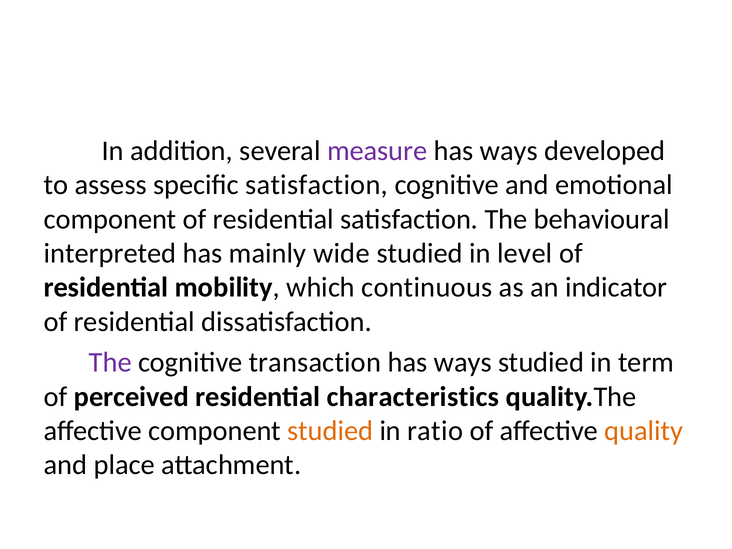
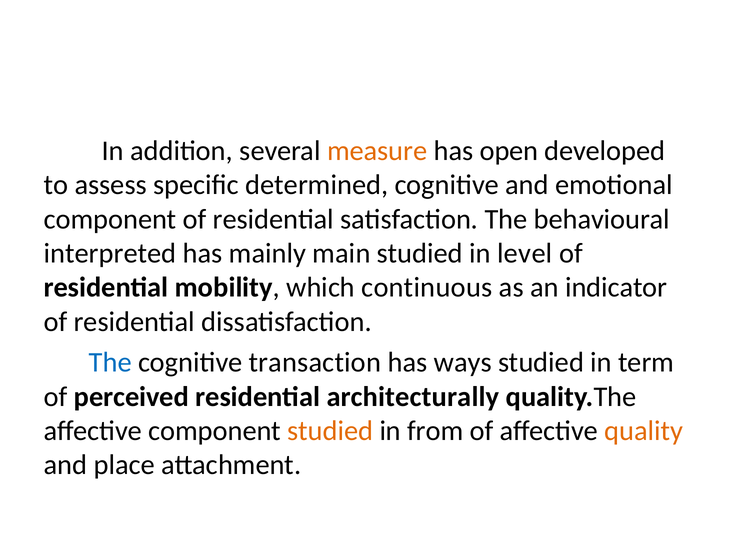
measure colour: purple -> orange
ways at (509, 151): ways -> open
specific satisfaction: satisfaction -> determined
wide: wide -> main
The at (110, 362) colour: purple -> blue
characteristics: characteristics -> architecturally
ratio: ratio -> from
